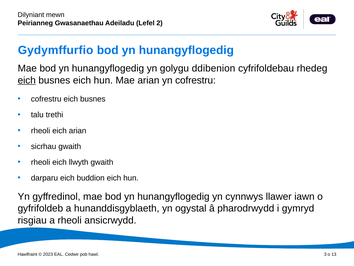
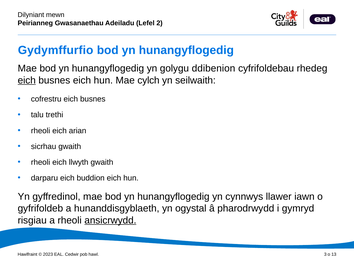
Mae arian: arian -> cylch
yn cofrestru: cofrestru -> seilwaith
ansicrwydd underline: none -> present
